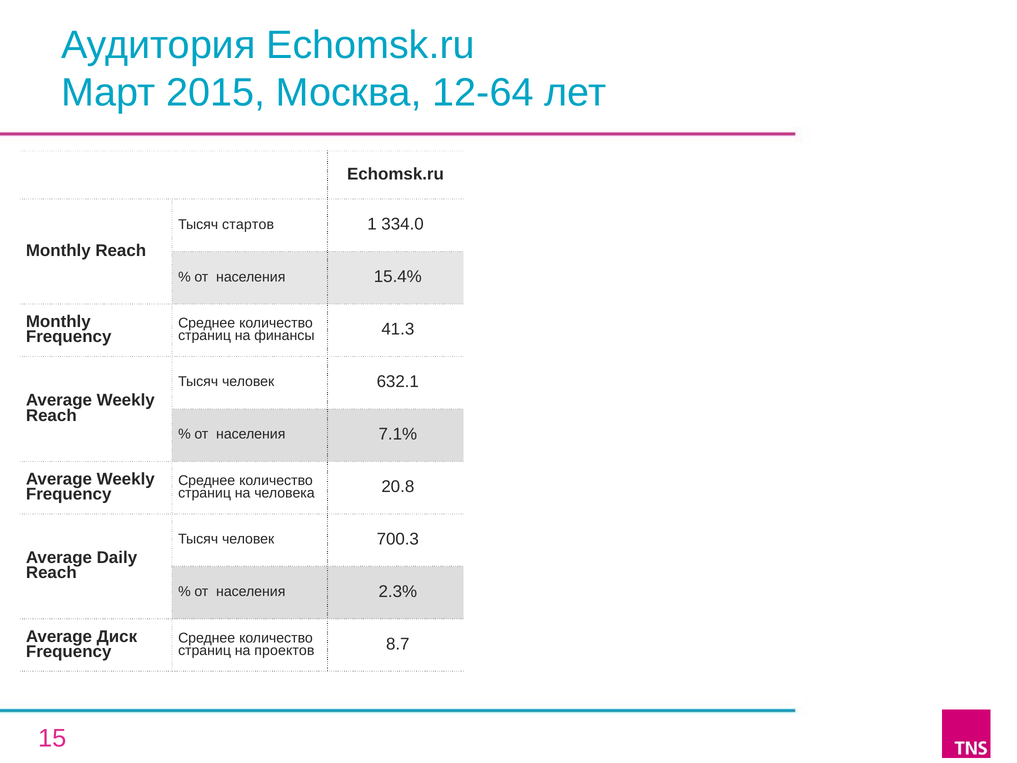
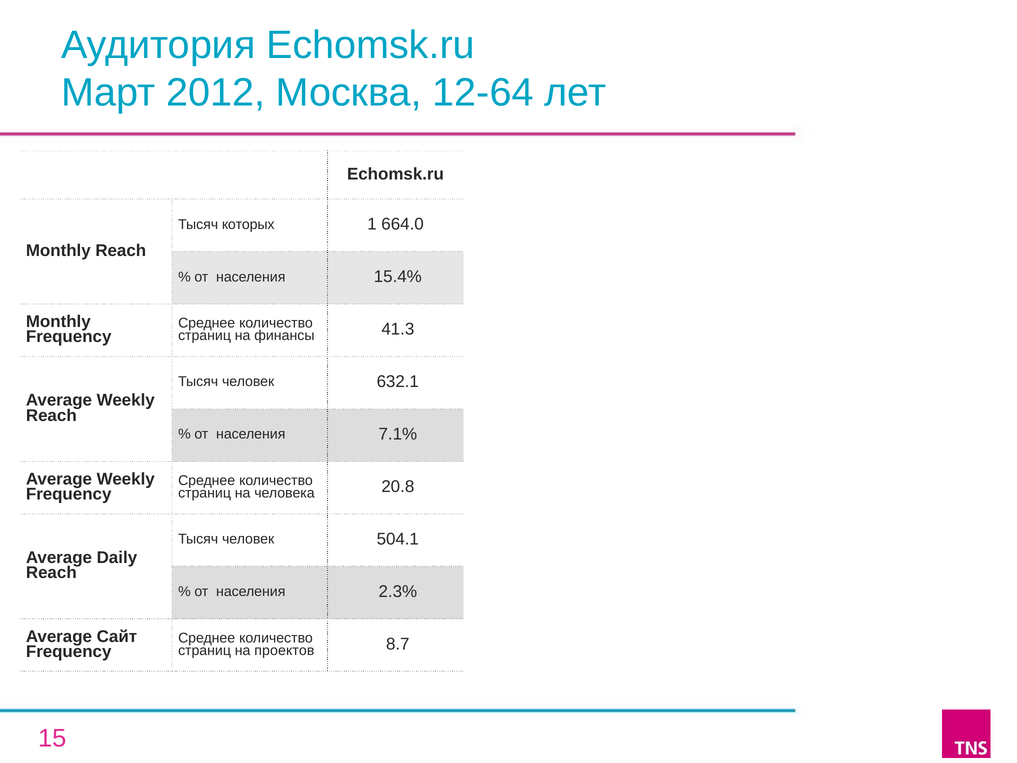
2015: 2015 -> 2012
стартов: стартов -> которых
334.0: 334.0 -> 664.0
700.3: 700.3 -> 504.1
Диск: Диск -> Сайт
